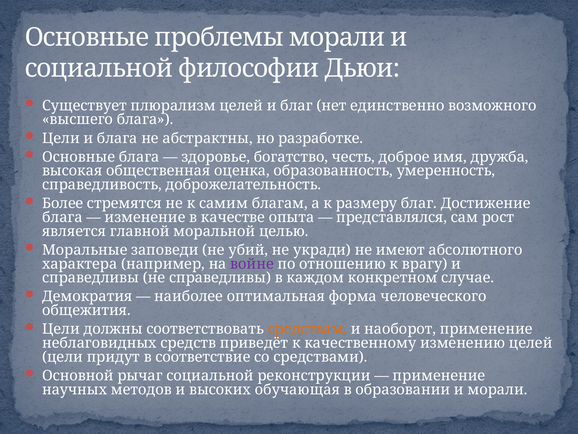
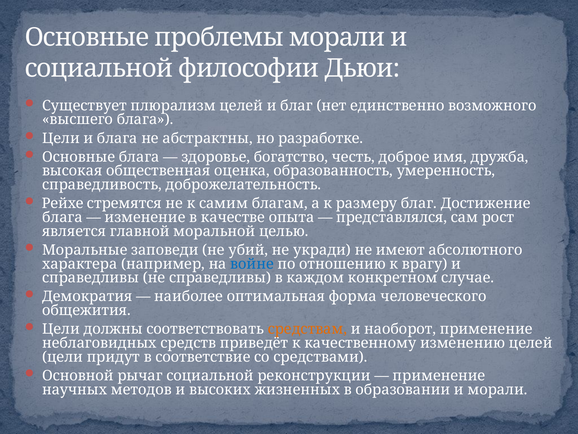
Более: Более -> Рейхе
войне colour: purple -> blue
обучающая: обучающая -> жизненных
